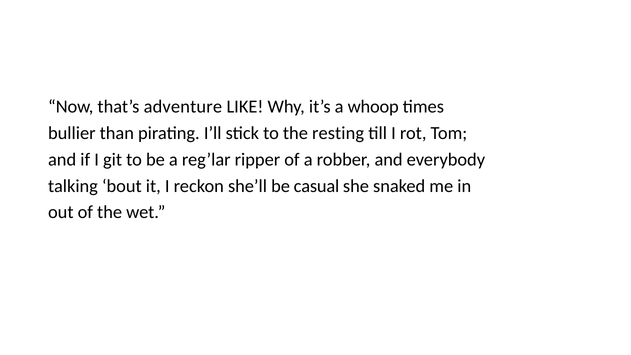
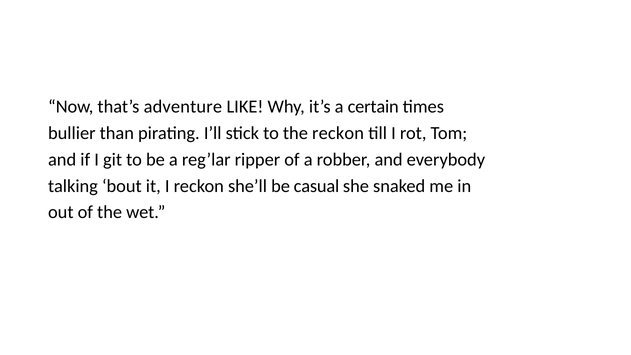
whoop: whoop -> certain
the resting: resting -> reckon
